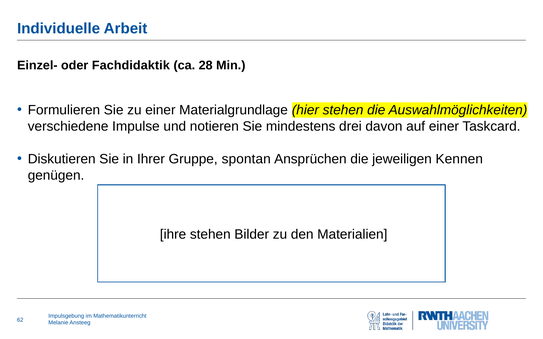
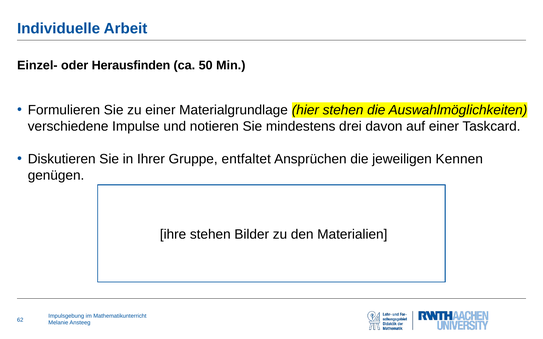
Fachdidaktik: Fachdidaktik -> Herausfinden
28: 28 -> 50
spontan: spontan -> entfaltet
